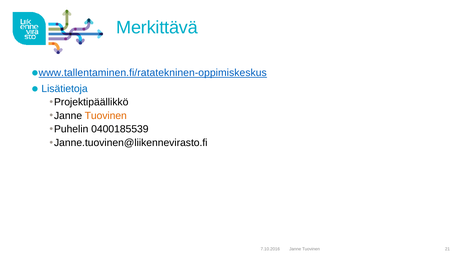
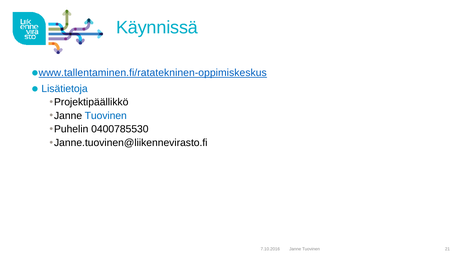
Merkittävä: Merkittävä -> Käynnissä
Tuovinen at (106, 116) colour: orange -> blue
0400185539: 0400185539 -> 0400785530
